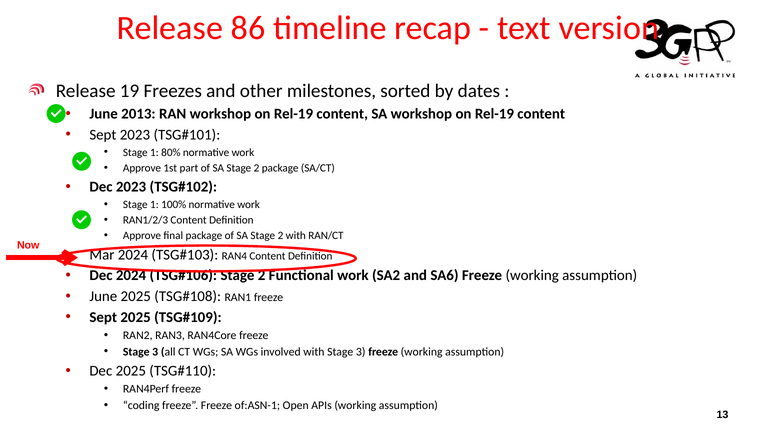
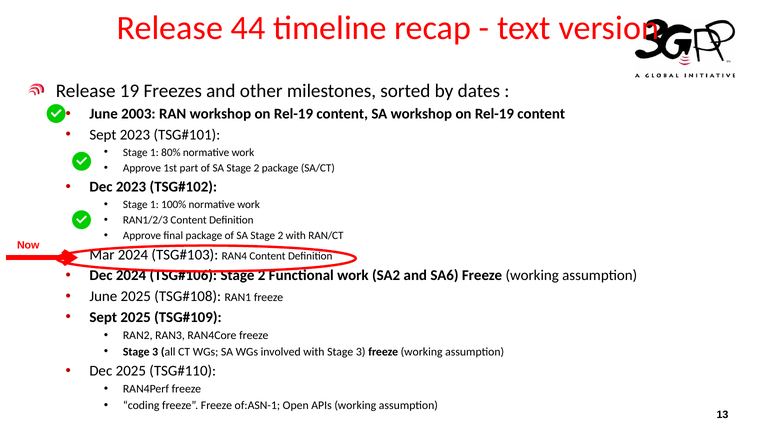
86: 86 -> 44
2013: 2013 -> 2003
